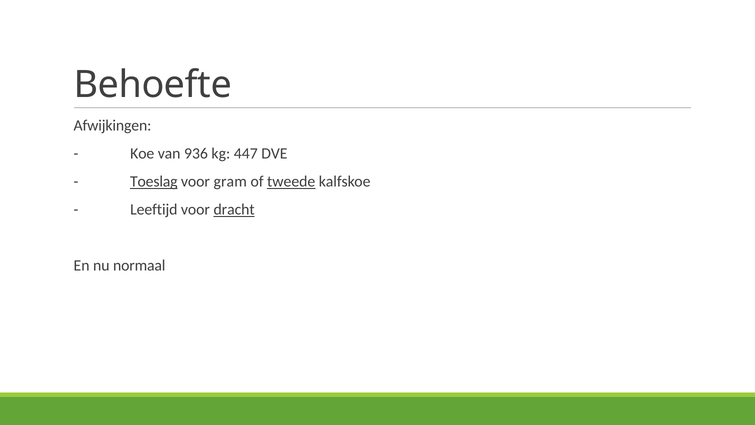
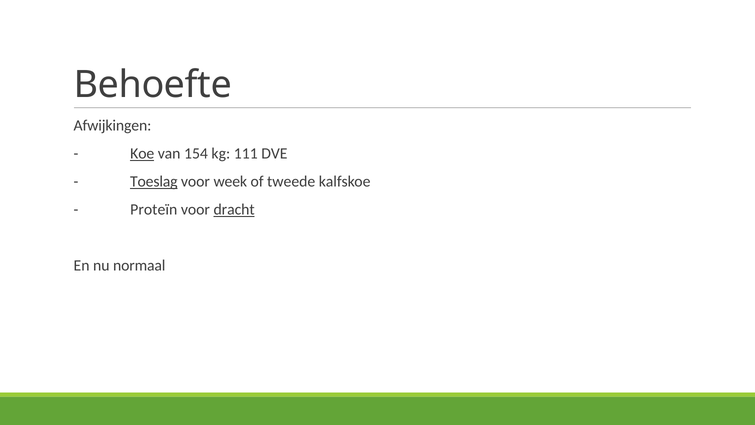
Koe underline: none -> present
936: 936 -> 154
447: 447 -> 111
gram: gram -> week
tweede underline: present -> none
Leeftijd: Leeftijd -> Proteïn
